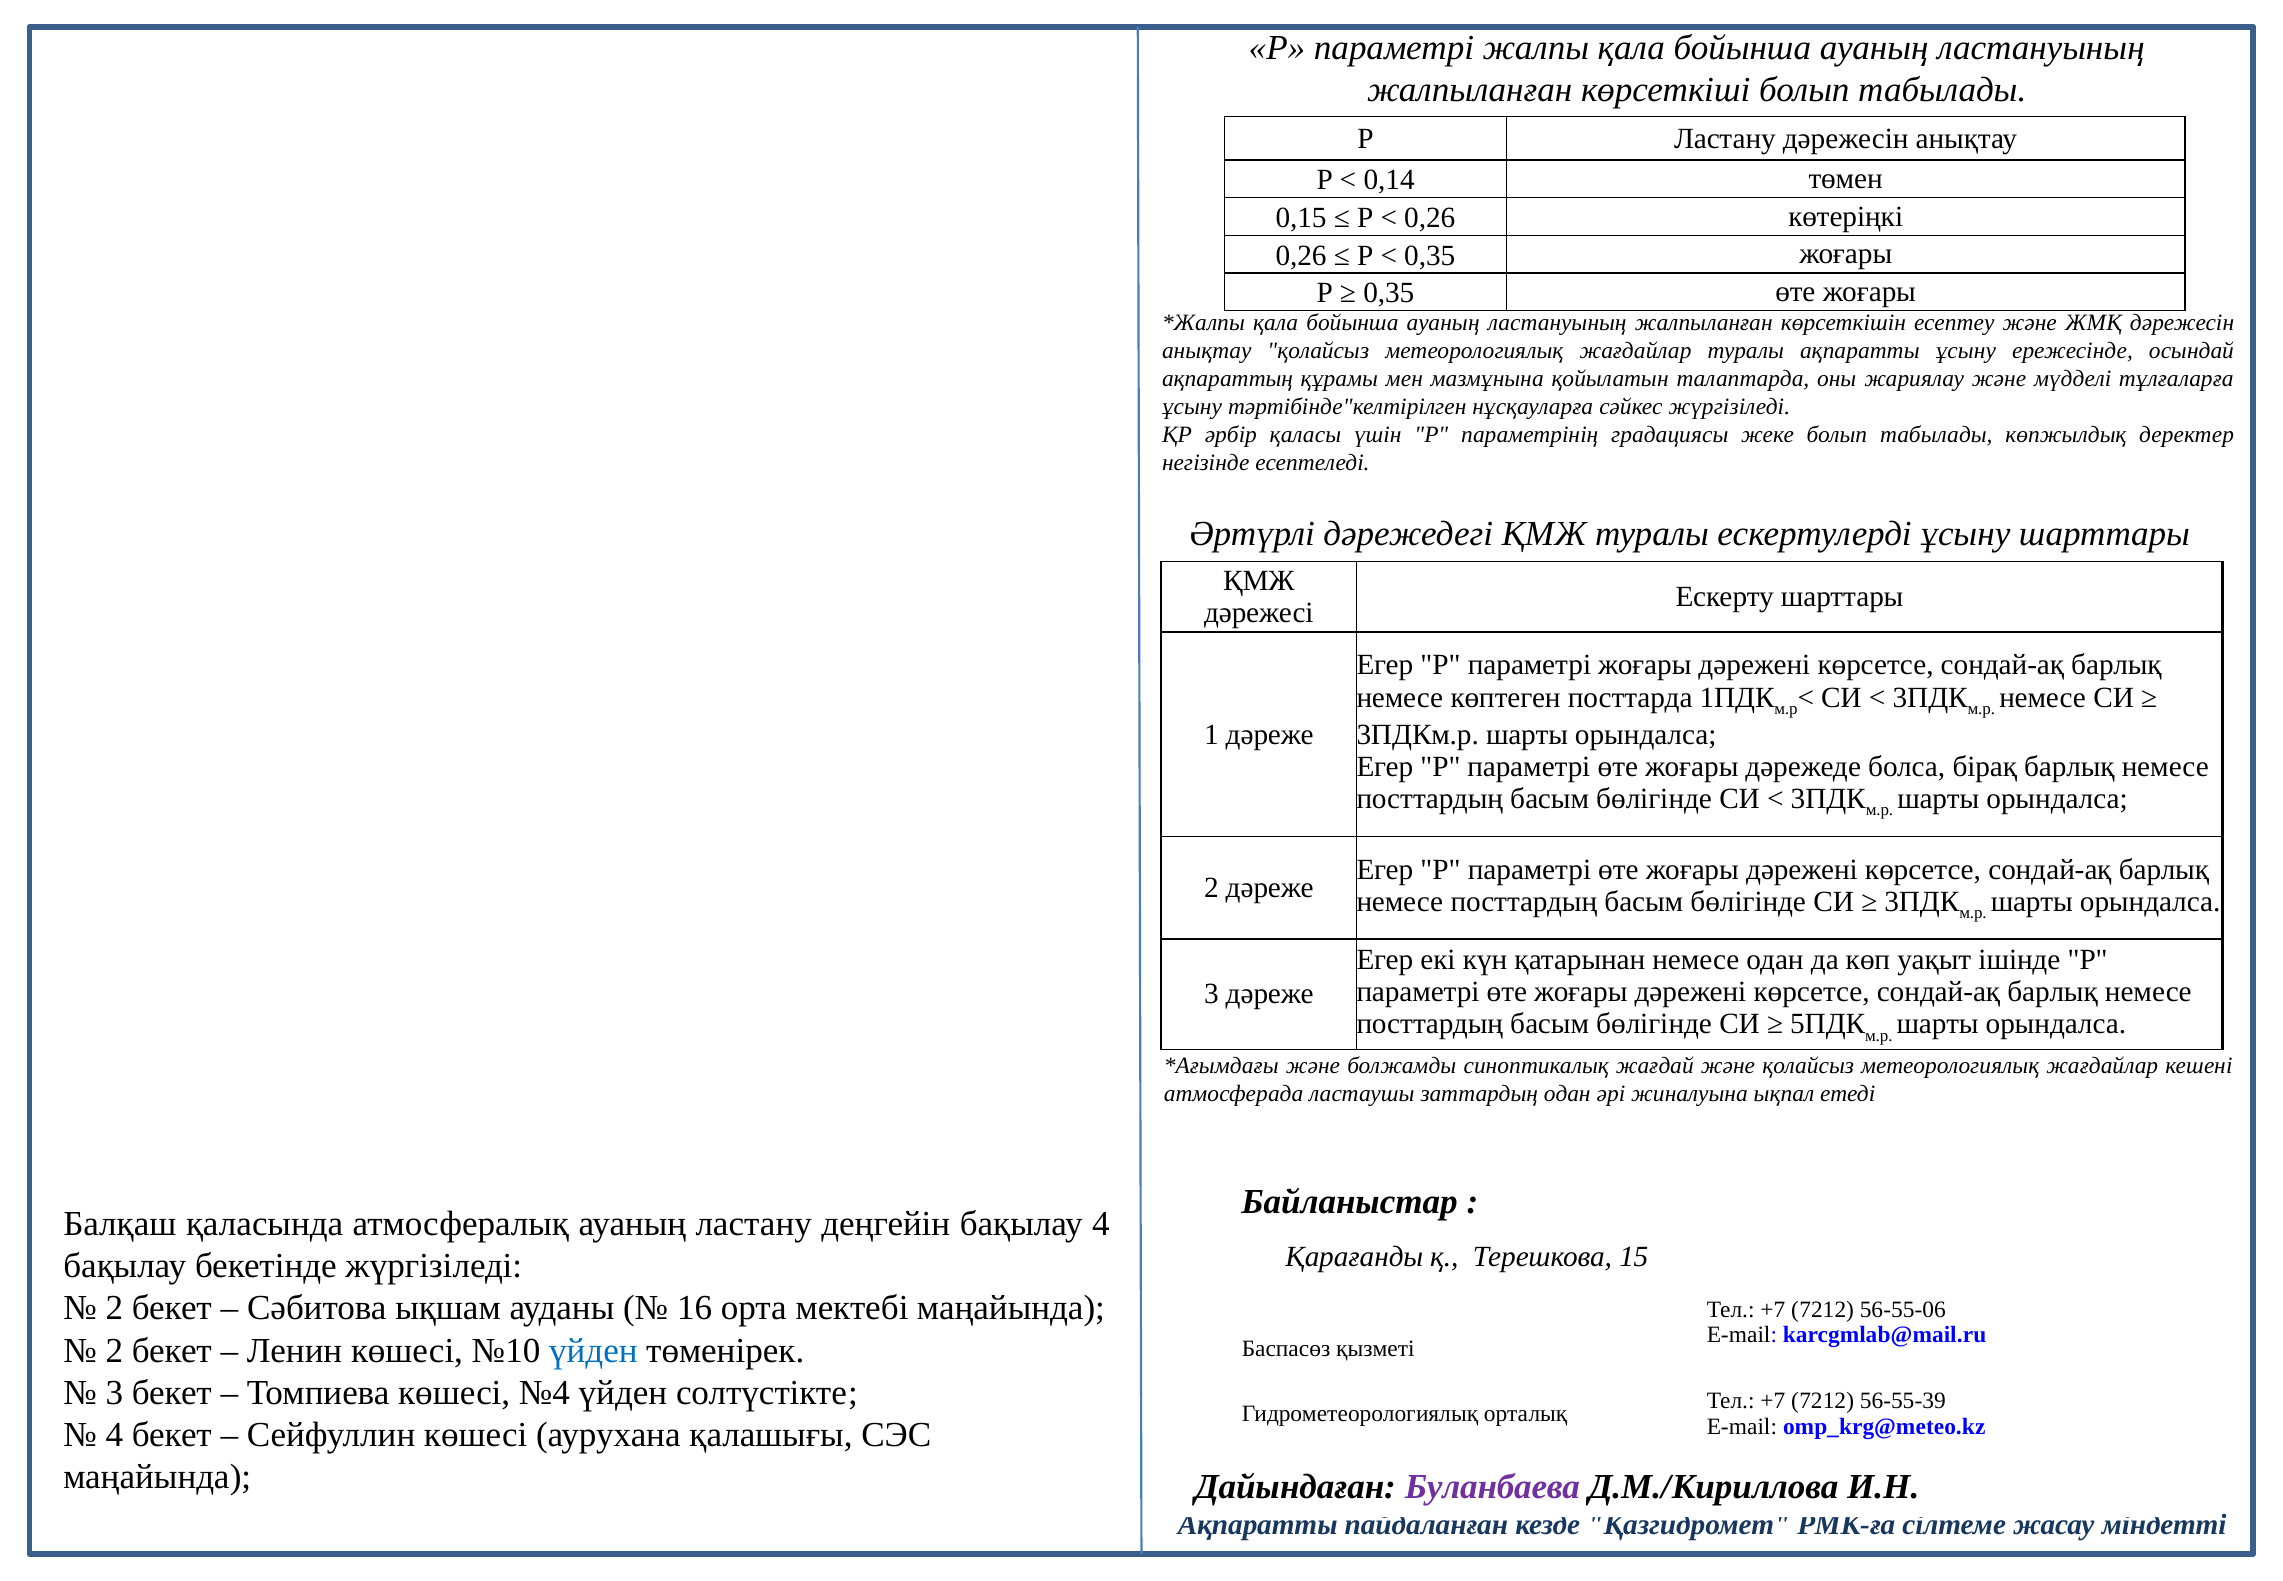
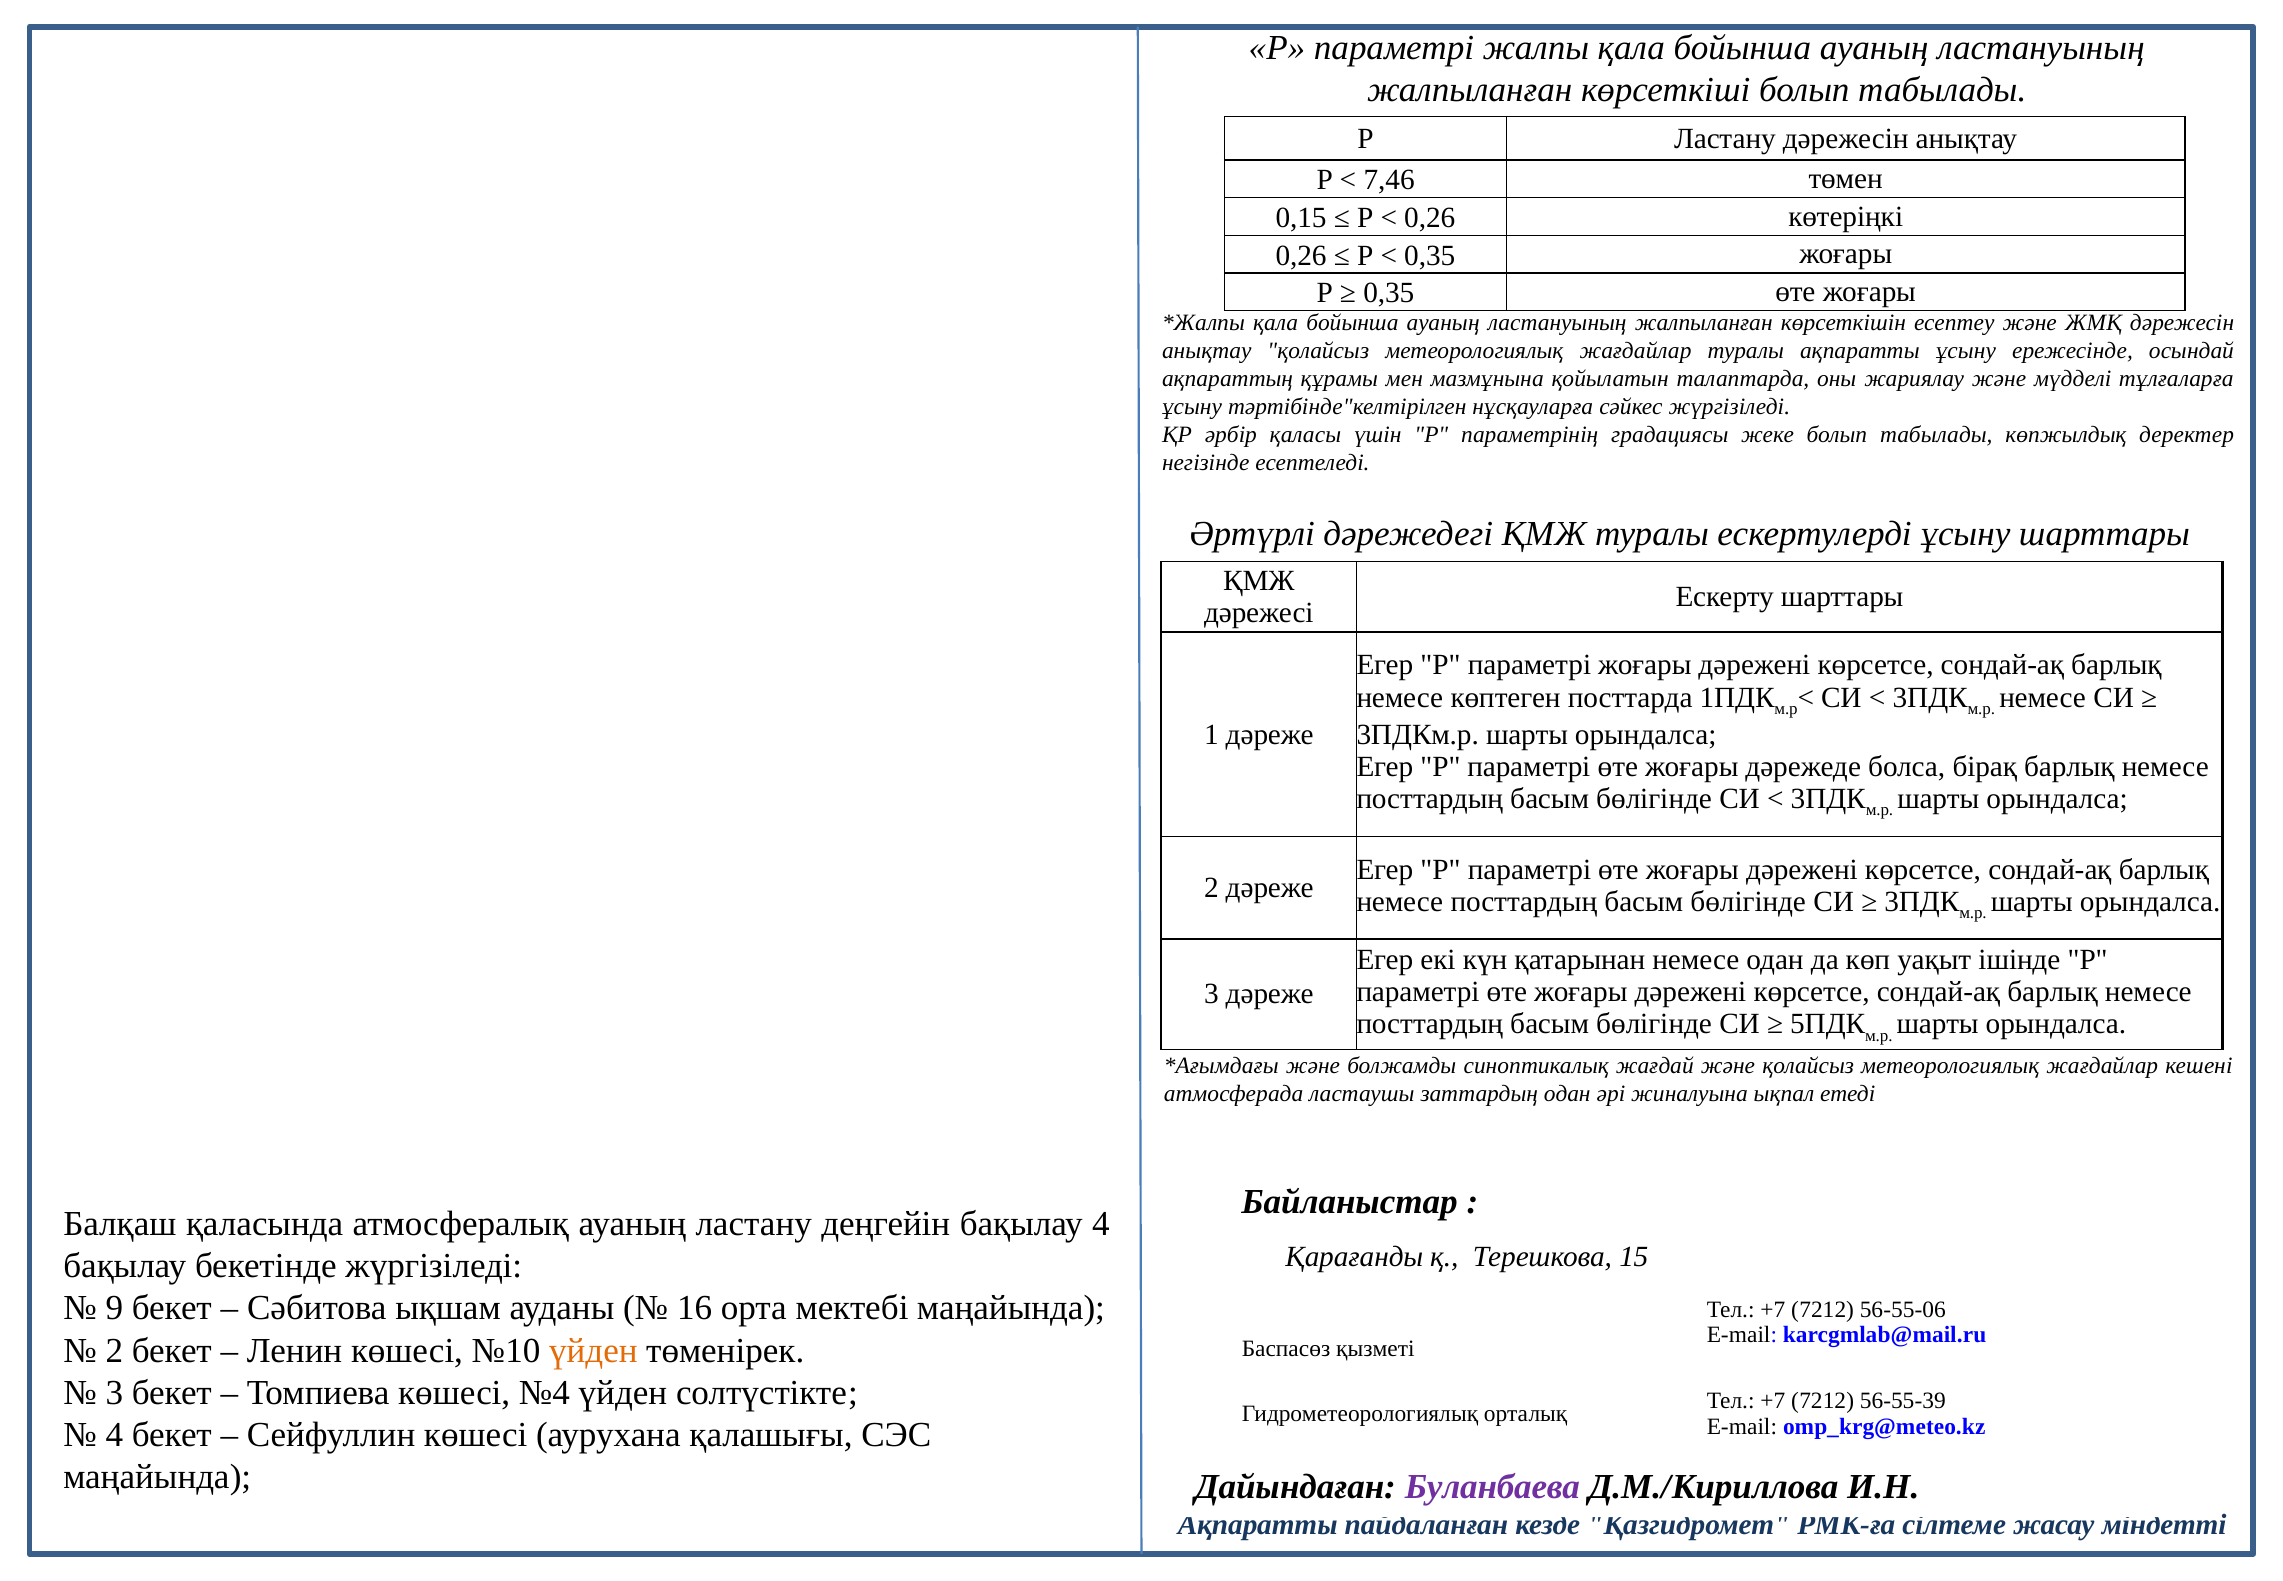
0,14: 0,14 -> 7,46
2 at (114, 1308): 2 -> 9
үйден at (593, 1350) colour: blue -> orange
